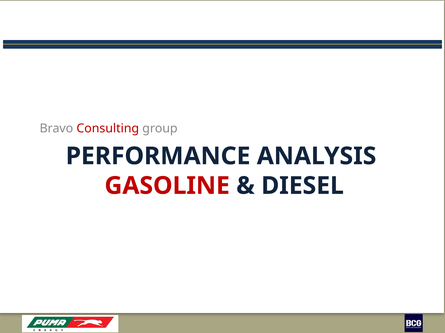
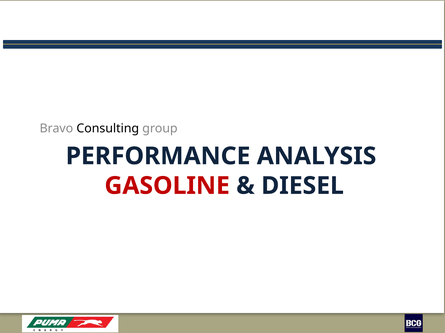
Consulting colour: red -> black
